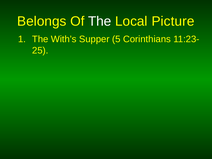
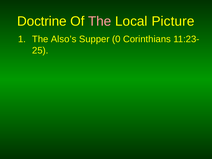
Belongs: Belongs -> Doctrine
The at (100, 21) colour: white -> pink
With’s: With’s -> Also’s
5: 5 -> 0
